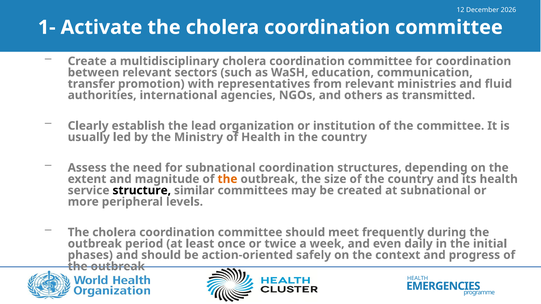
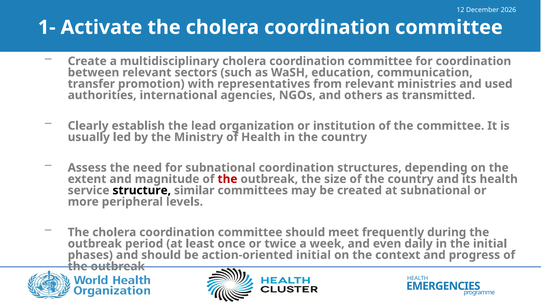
fluid: fluid -> used
the at (227, 179) colour: orange -> red
action-oriented safely: safely -> initial
